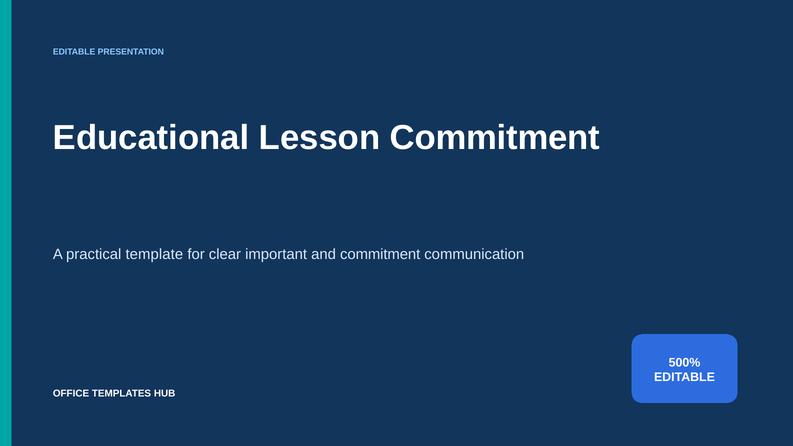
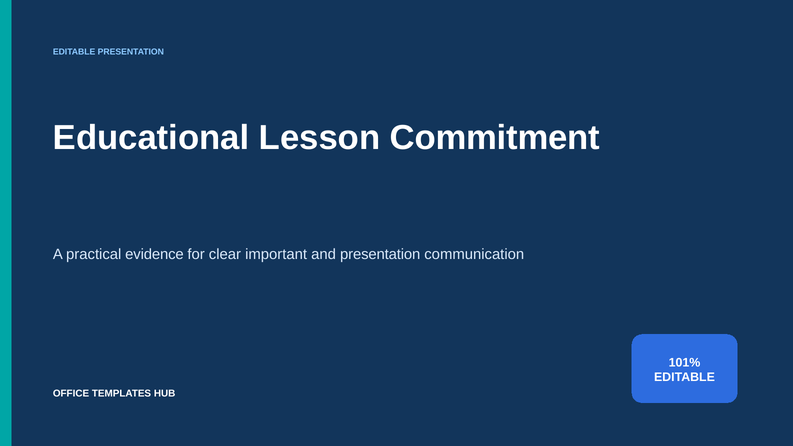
template: template -> evidence
and commitment: commitment -> presentation
500%: 500% -> 101%
